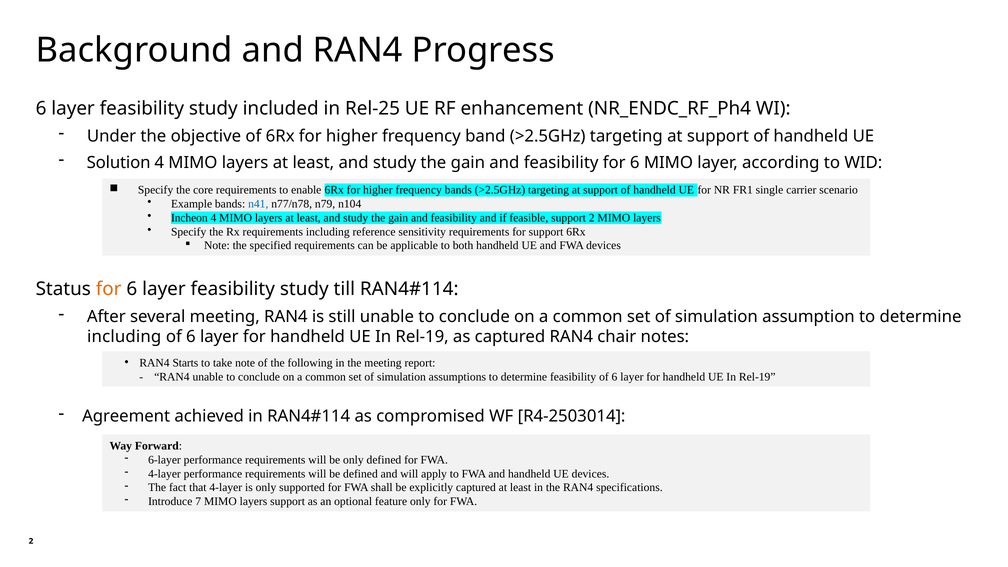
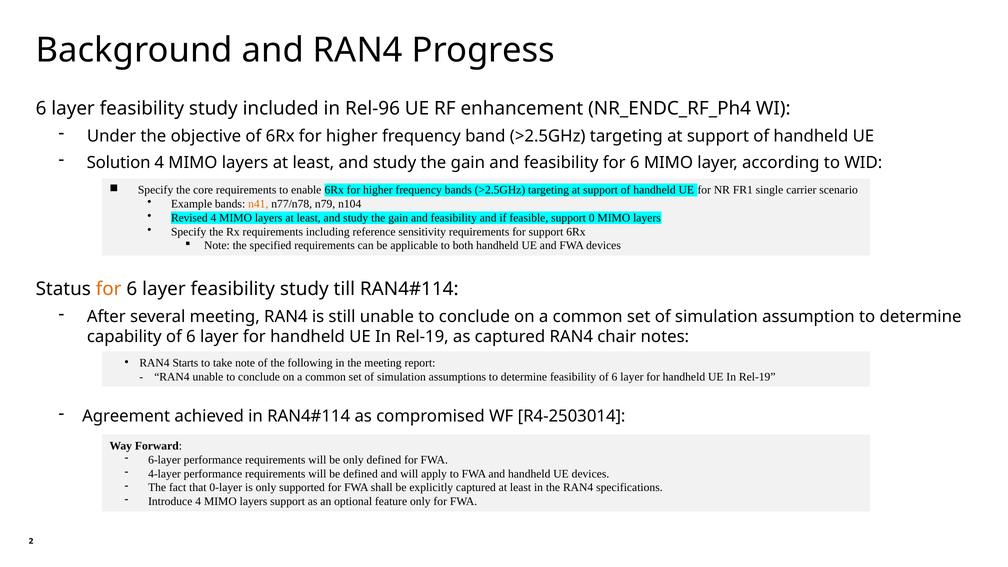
Rel-25: Rel-25 -> Rel-96
n41 colour: blue -> orange
Incheon: Incheon -> Revised
support 2: 2 -> 0
including at (124, 337): including -> capability
that 4-layer: 4-layer -> 0-layer
Introduce 7: 7 -> 4
